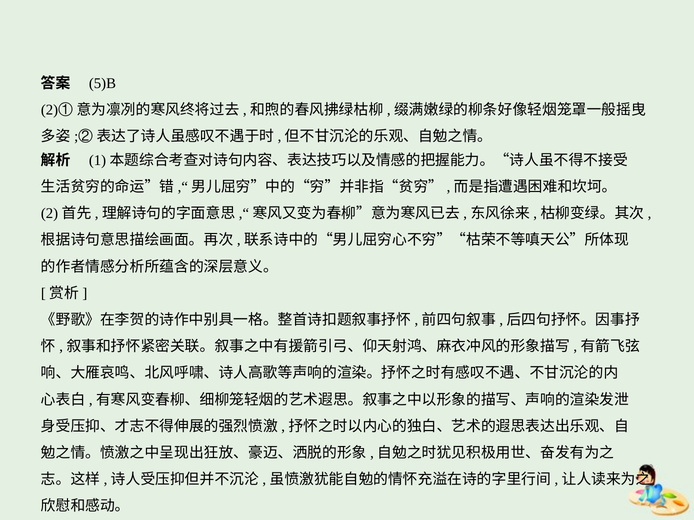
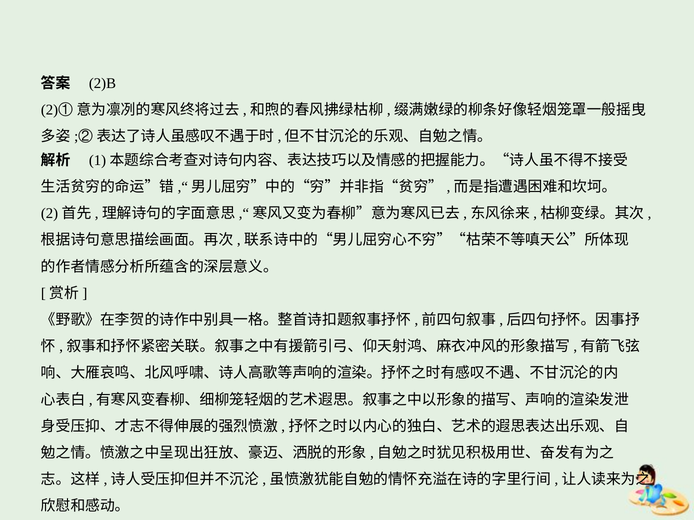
5)B: 5)B -> 2)B
